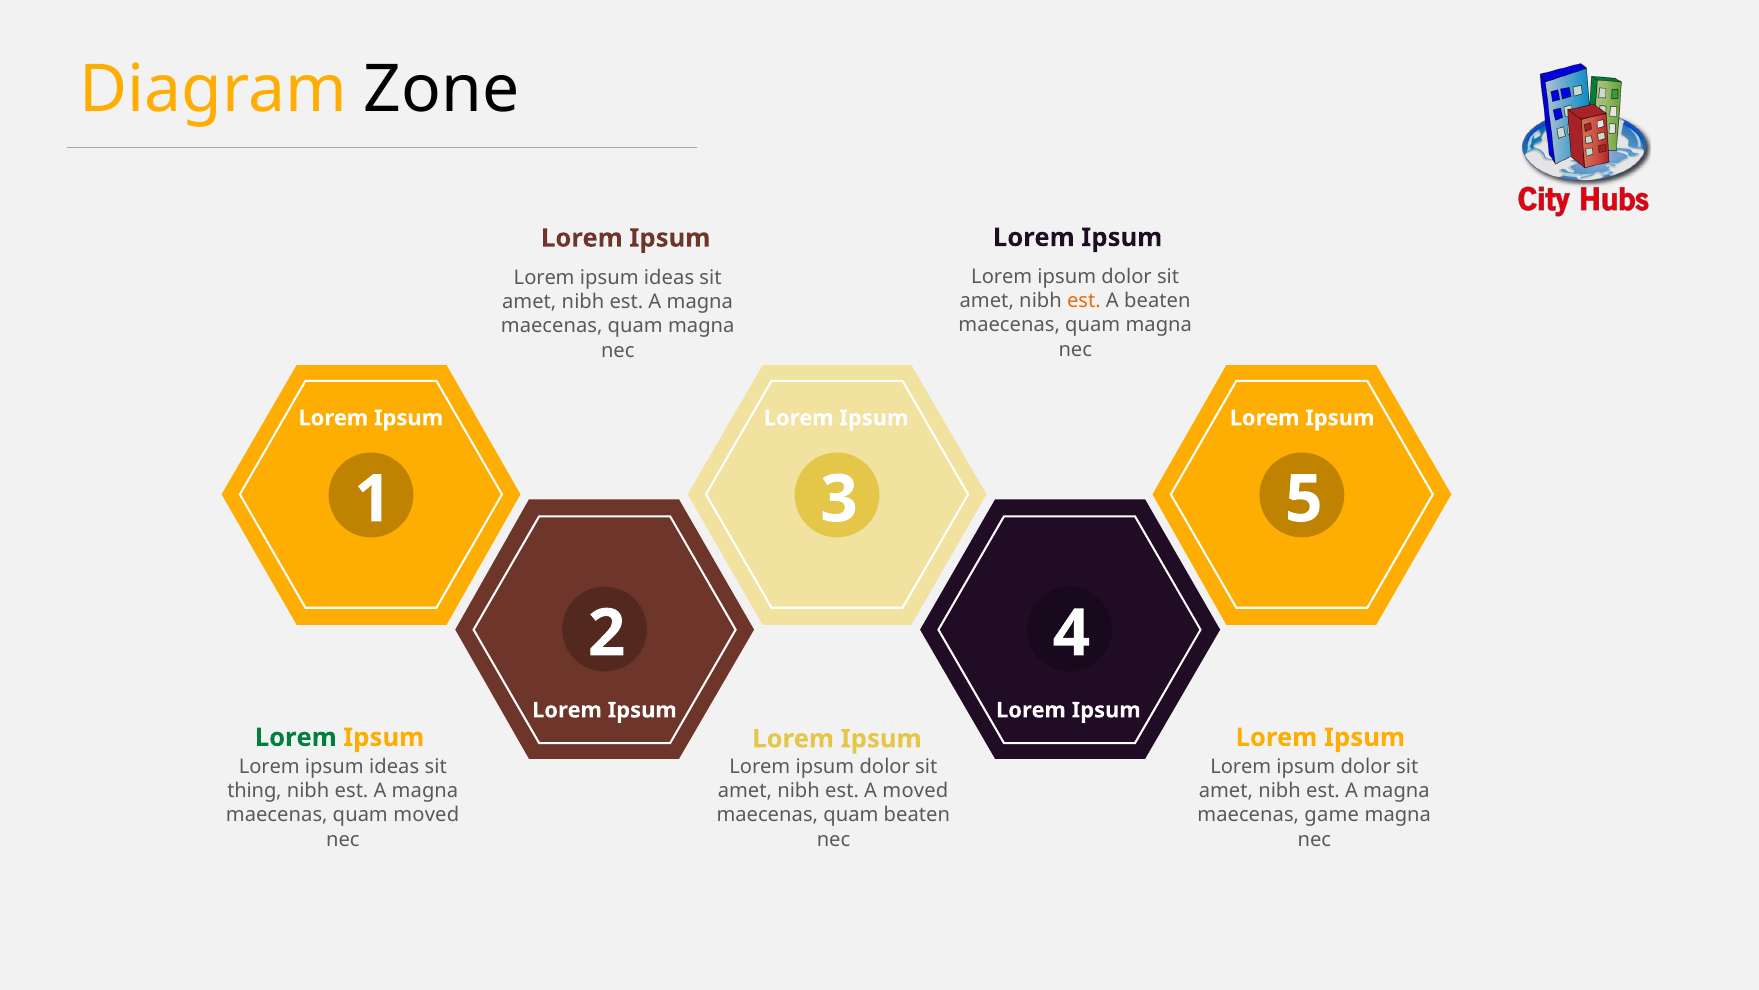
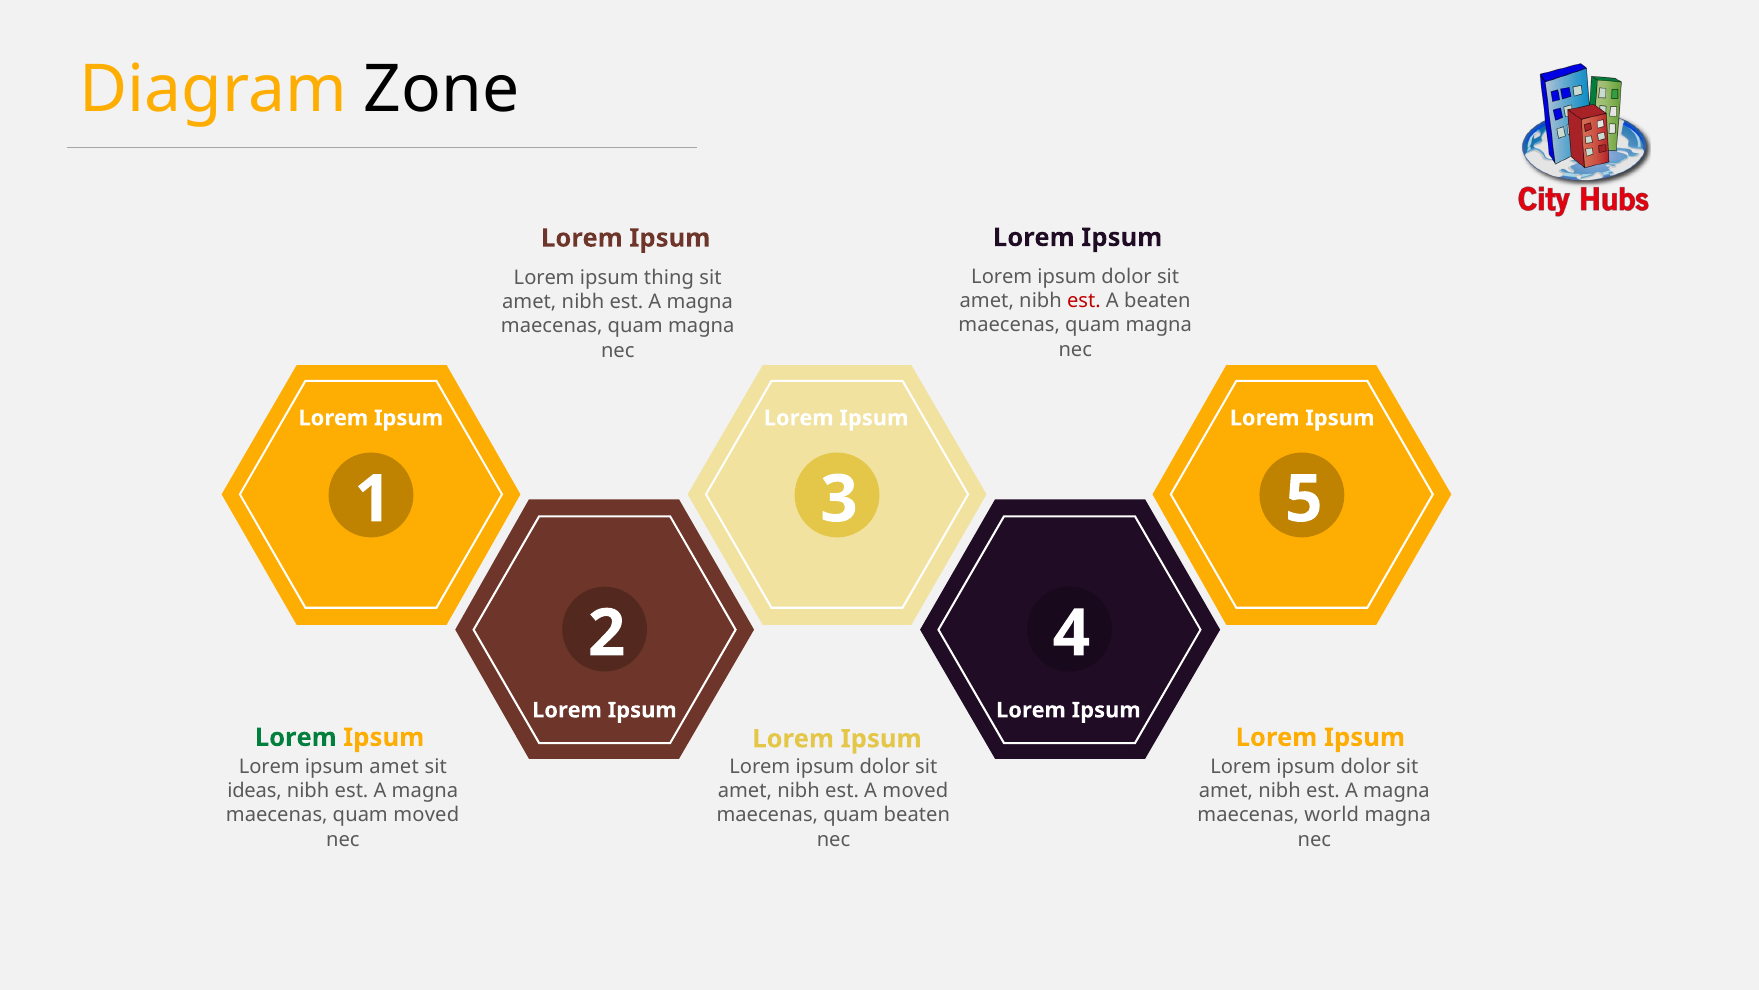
ideas at (669, 278): ideas -> thing
est at (1084, 301) colour: orange -> red
ideas at (394, 766): ideas -> amet
thing: thing -> ideas
game: game -> world
